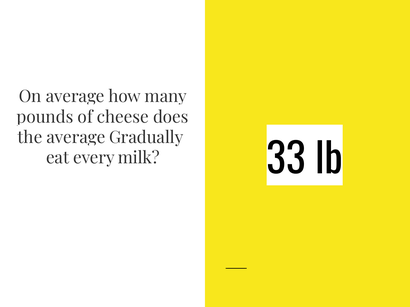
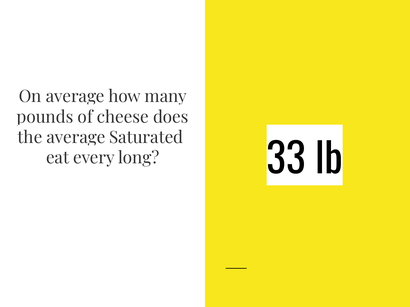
Gradually: Gradually -> Saturated
milk: milk -> long
